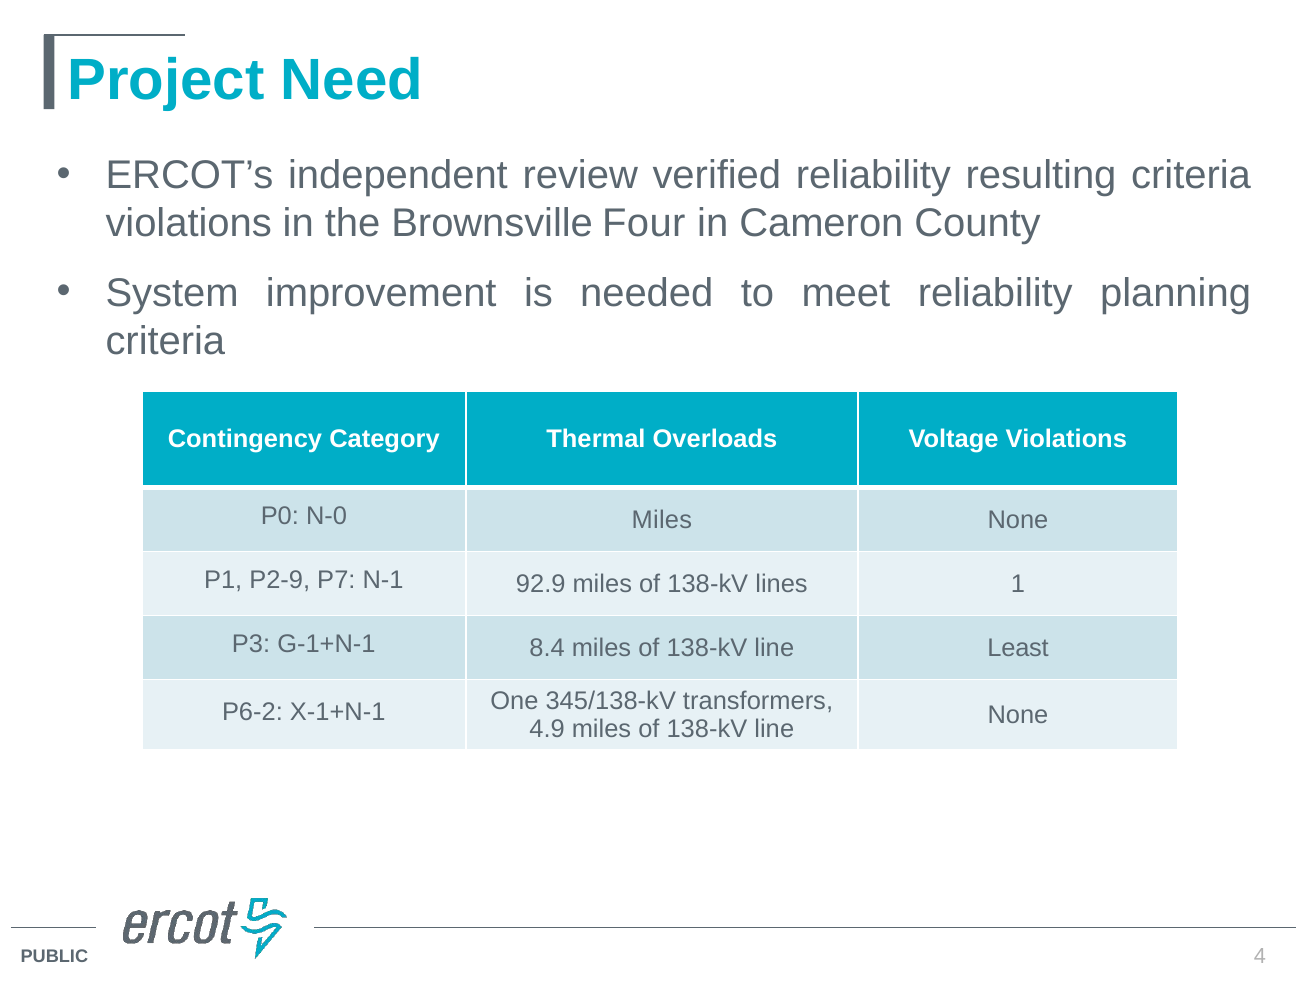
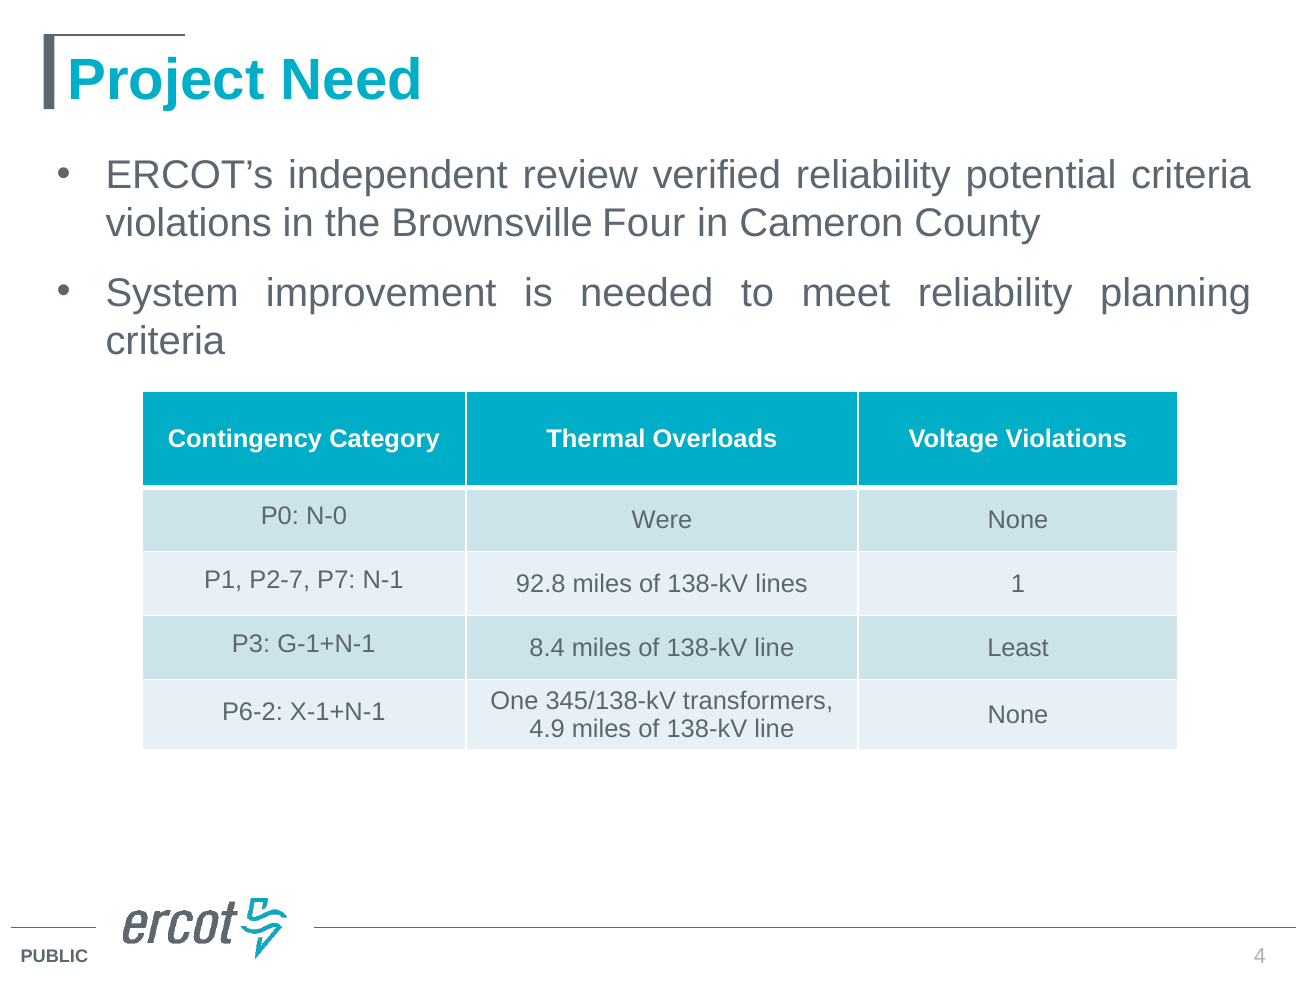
resulting: resulting -> potential
N-0 Miles: Miles -> Were
P2-9: P2-9 -> P2-7
92.9: 92.9 -> 92.8
